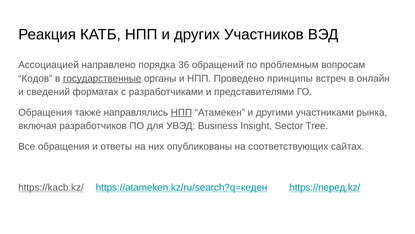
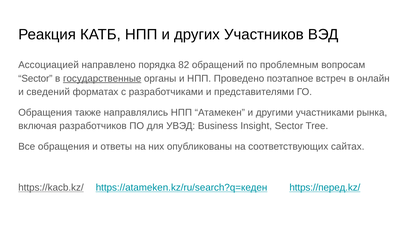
36: 36 -> 82
Кодов at (35, 78): Кодов -> Sector
принципы: принципы -> поэтапное
НПП at (181, 112) underline: present -> none
